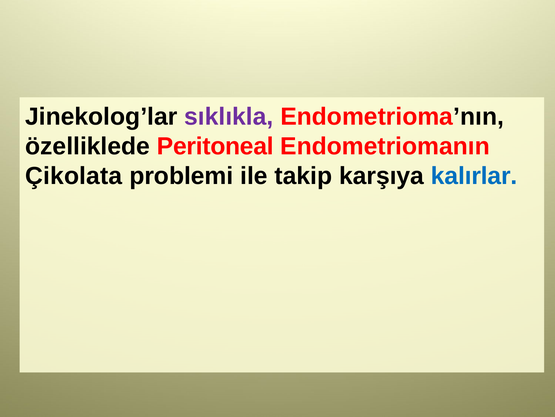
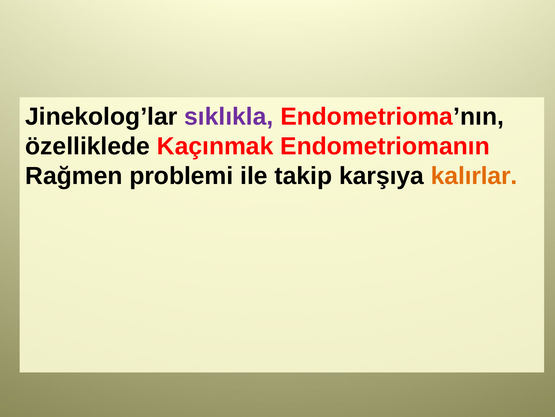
Peritoneal: Peritoneal -> Kaçınmak
Çikolata: Çikolata -> Rağmen
kalırlar colour: blue -> orange
